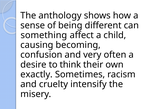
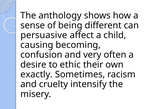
something: something -> persuasive
think: think -> ethic
